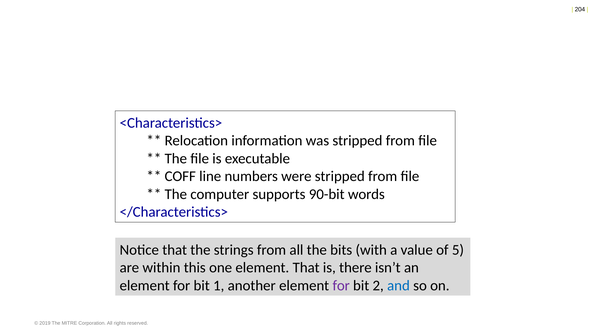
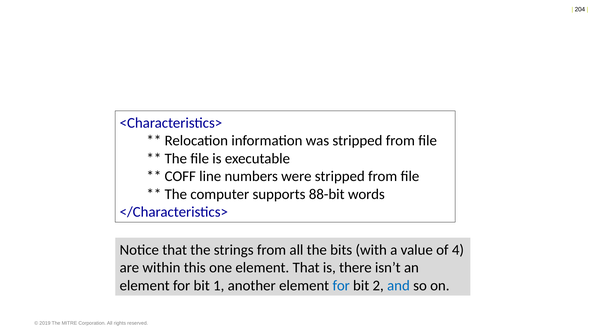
90-bit: 90-bit -> 88-bit
5: 5 -> 4
for at (341, 286) colour: purple -> blue
